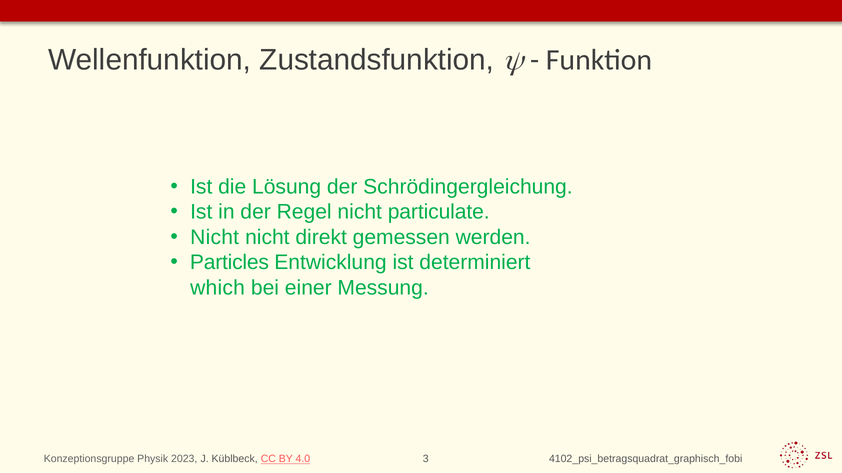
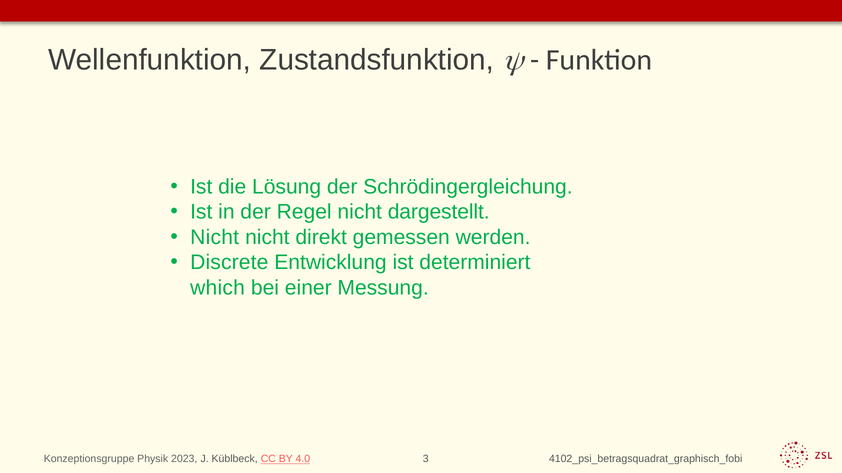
particulate: particulate -> dargestellt
Particles: Particles -> Discrete
